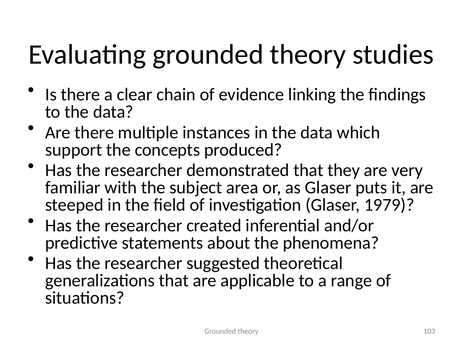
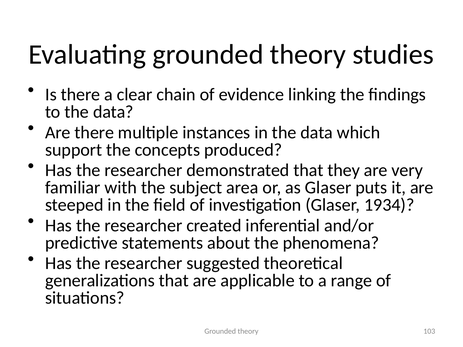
1979: 1979 -> 1934
